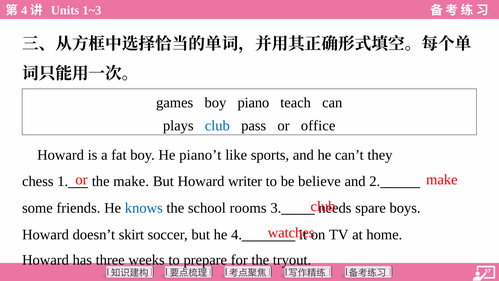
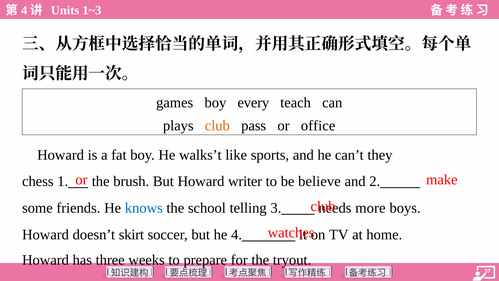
piano: piano -> every
club at (217, 126) colour: blue -> orange
piano’t: piano’t -> walks’t
the make: make -> brush
rooms: rooms -> telling
spare: spare -> more
